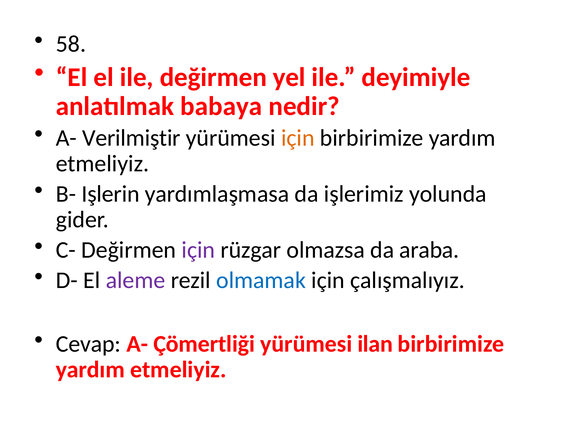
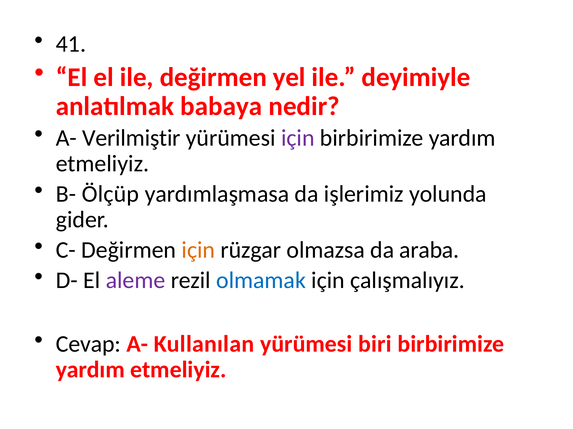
58: 58 -> 41
için at (298, 138) colour: orange -> purple
Işlerin: Işlerin -> Ölçüp
için at (198, 250) colour: purple -> orange
Çömertliği: Çömertliği -> Kullanılan
ilan: ilan -> biri
